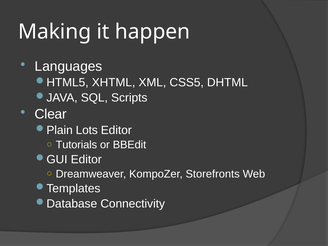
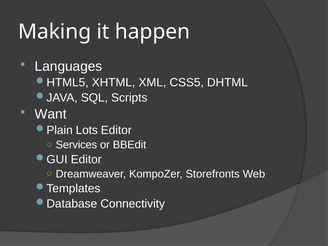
Clear: Clear -> Want
Tutorials: Tutorials -> Services
